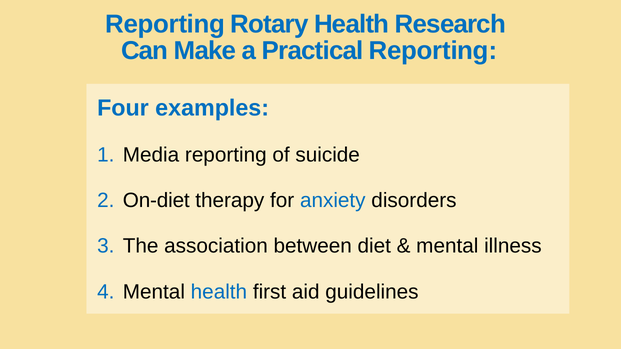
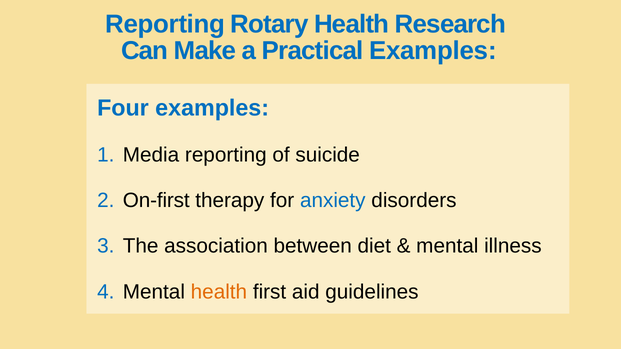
Practical Reporting: Reporting -> Examples
On-diet: On-diet -> On-first
health at (219, 292) colour: blue -> orange
